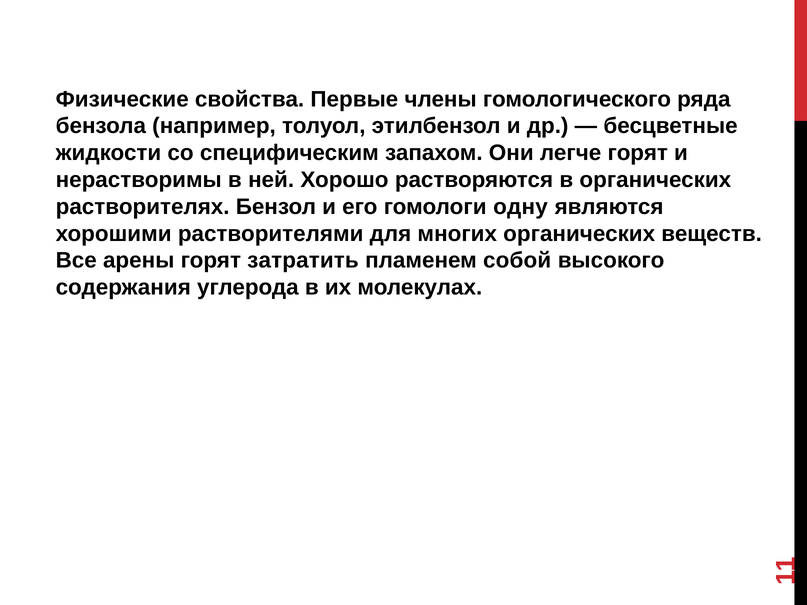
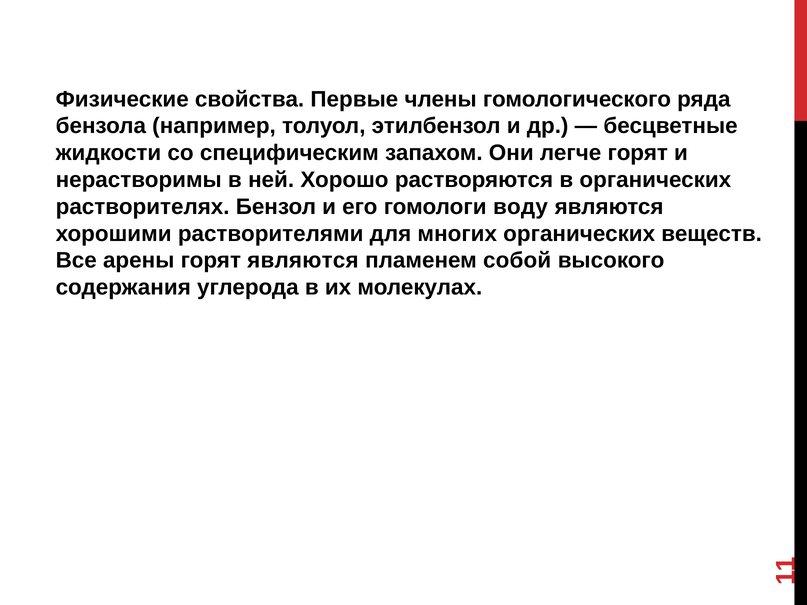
одну: одну -> воду
горят затратить: затратить -> являются
